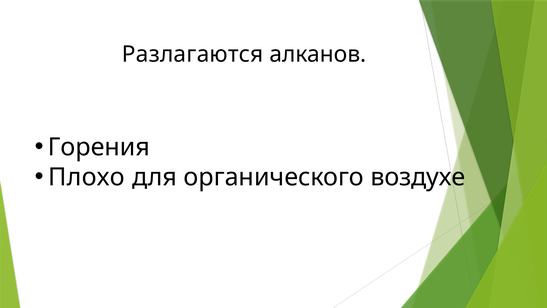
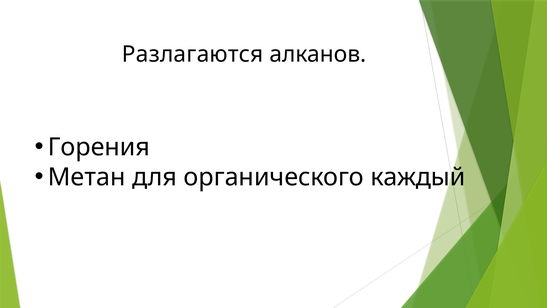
Плохо: Плохо -> Метан
воздухе: воздухе -> каждый
